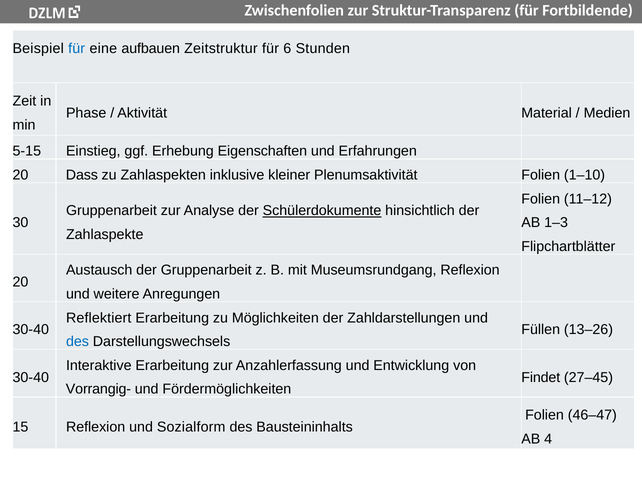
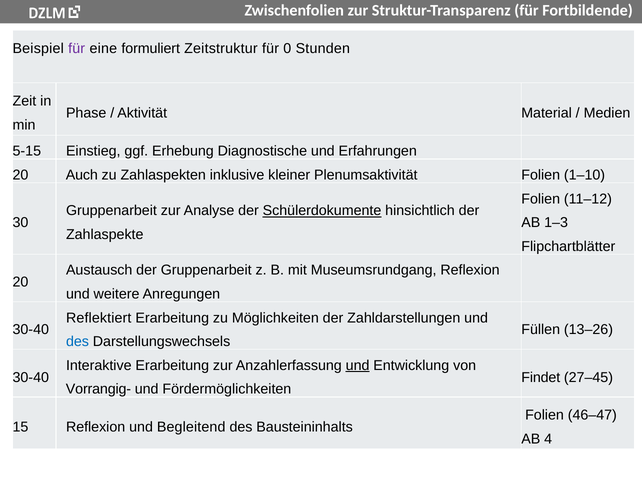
für at (77, 49) colour: blue -> purple
aufbauen: aufbauen -> formuliert
6: 6 -> 0
Eigenschaften: Eigenschaften -> Diagnostische
Dass: Dass -> Auch
und at (358, 365) underline: none -> present
Sozialform: Sozialform -> Begleitend
